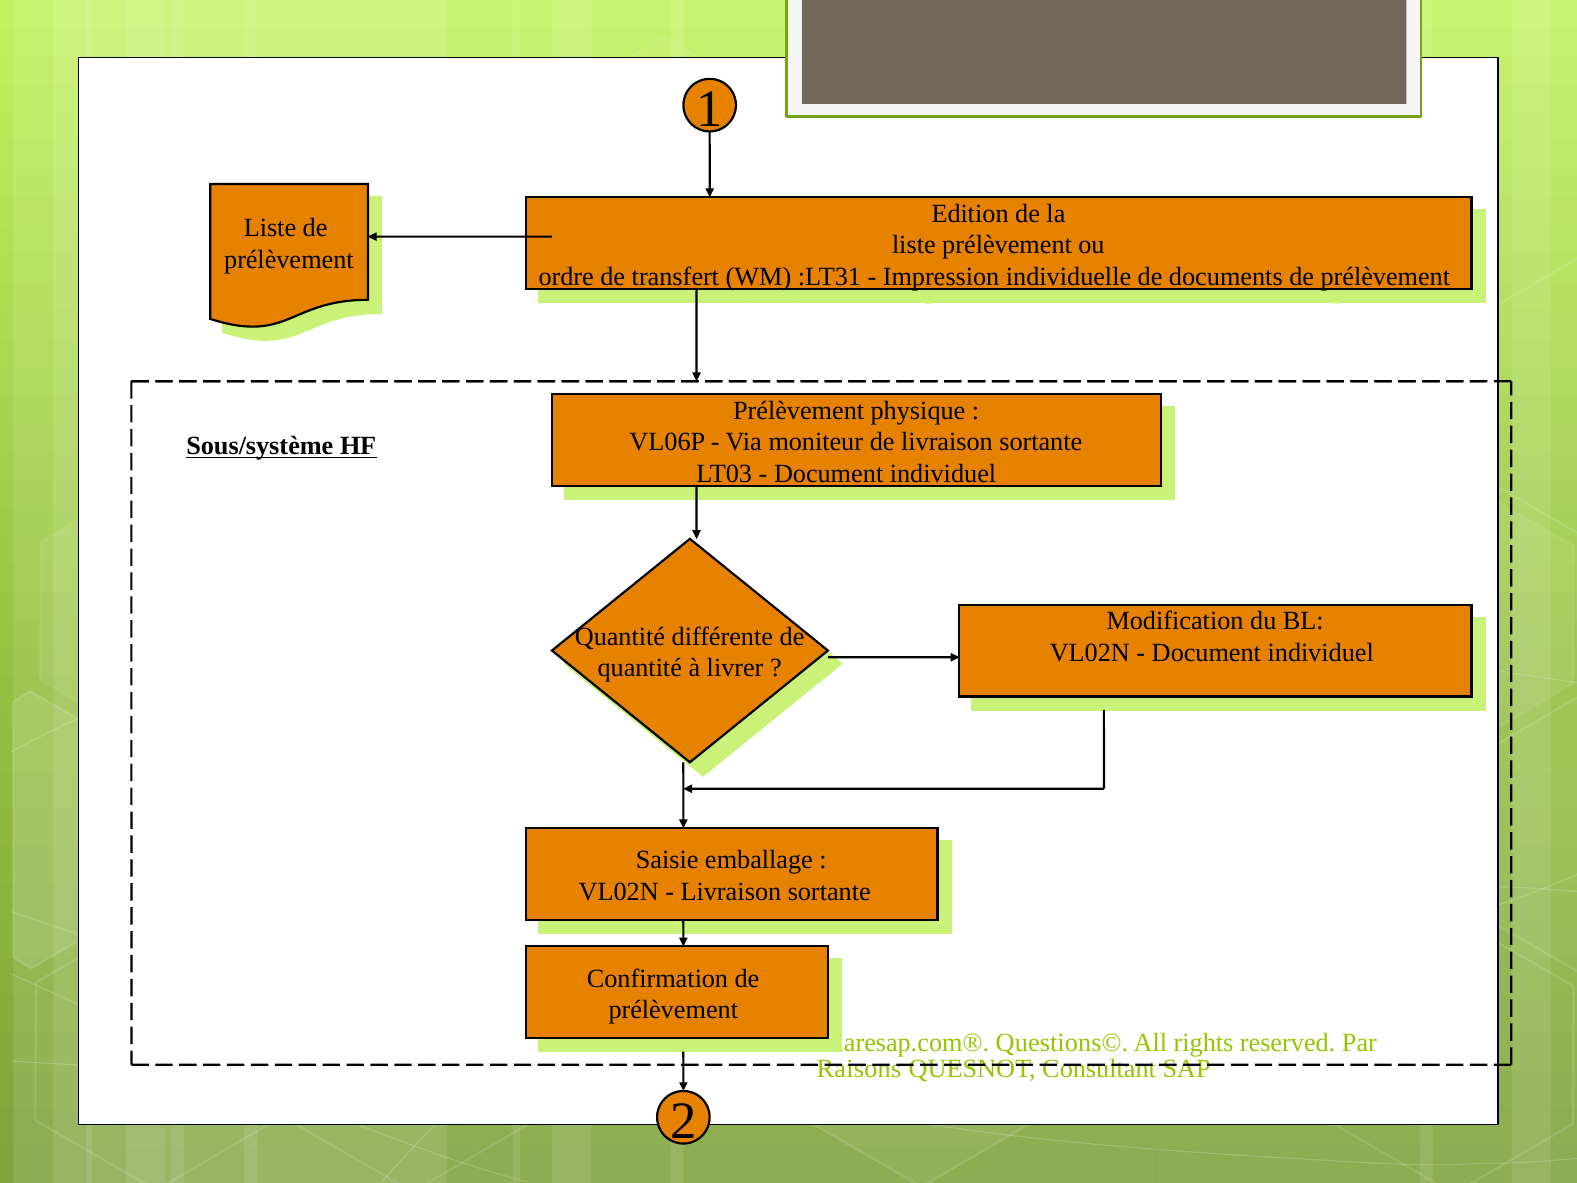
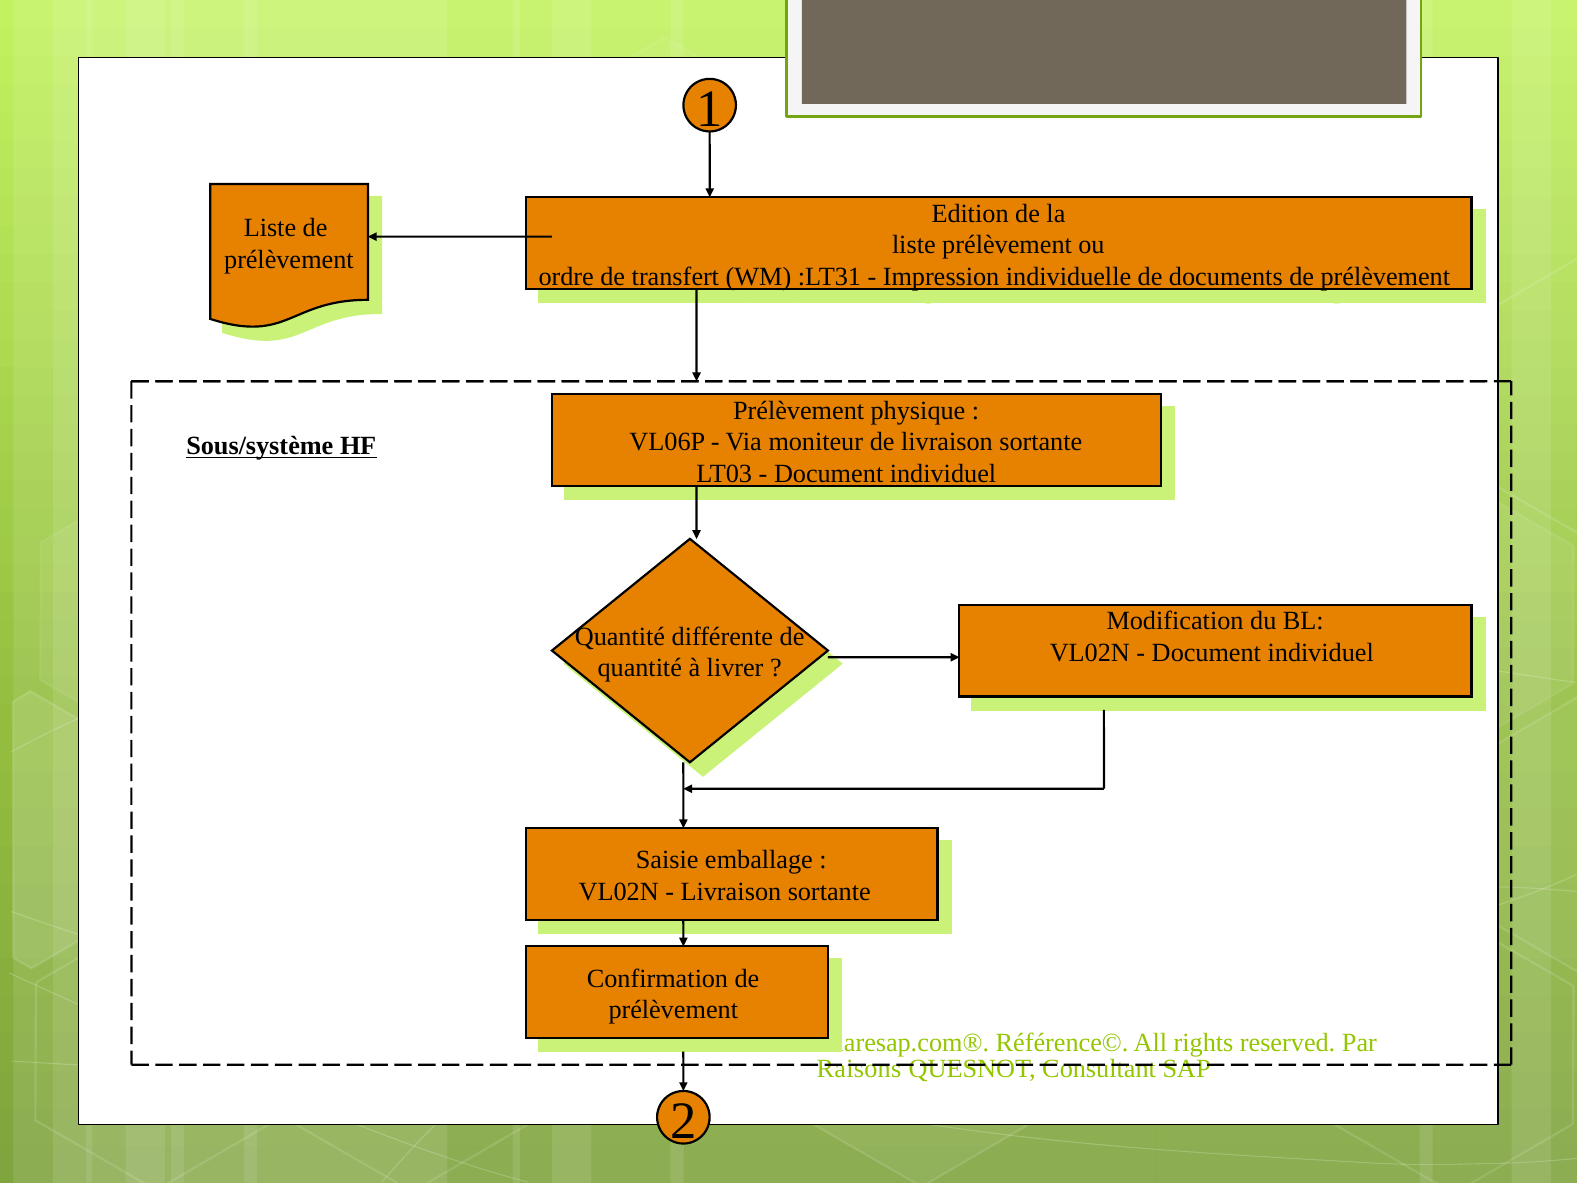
Questions©: Questions© -> Référence©
